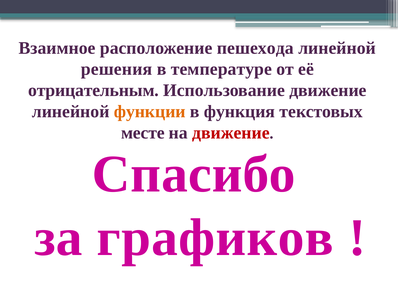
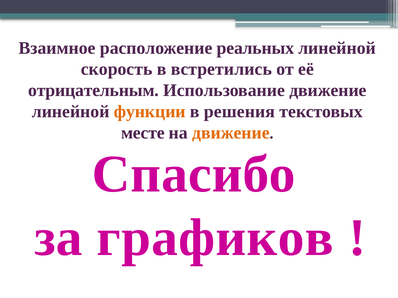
пешехода: пешехода -> реальных
решения: решения -> скорость
температуре: температуре -> встретились
функция: функция -> решения
движение at (231, 133) colour: red -> orange
